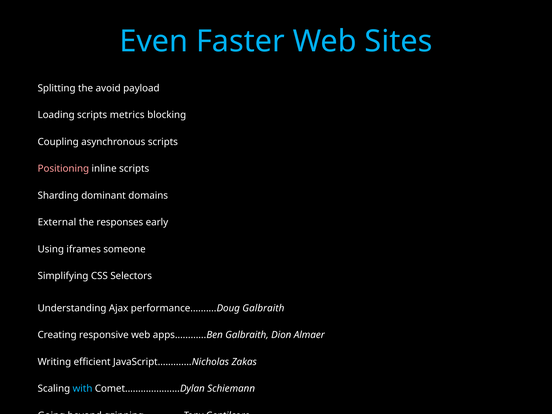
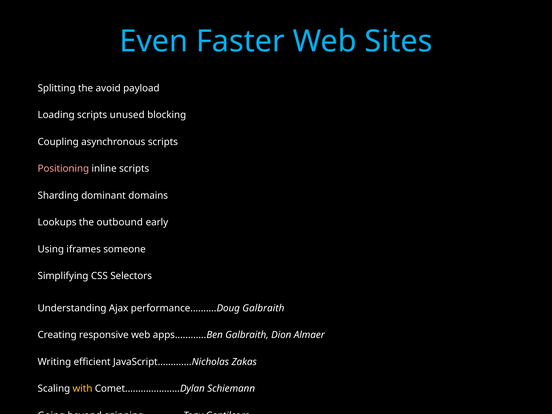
metrics: metrics -> unused
External: External -> Lookups
responses: responses -> outbound
with colour: light blue -> yellow
